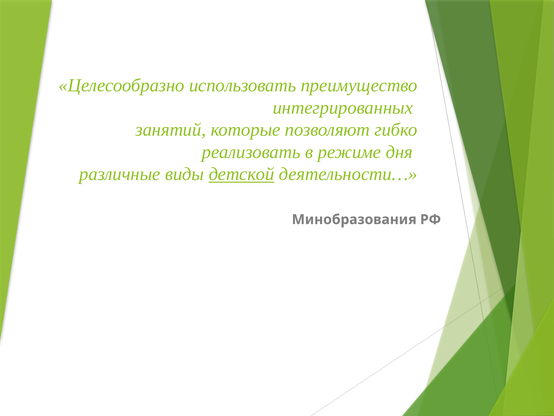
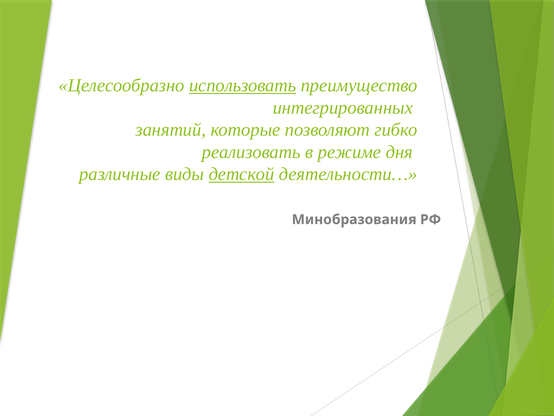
использовать underline: none -> present
